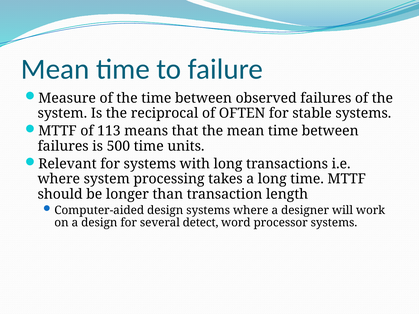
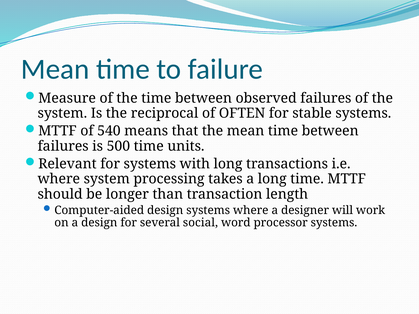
113: 113 -> 540
detect: detect -> social
